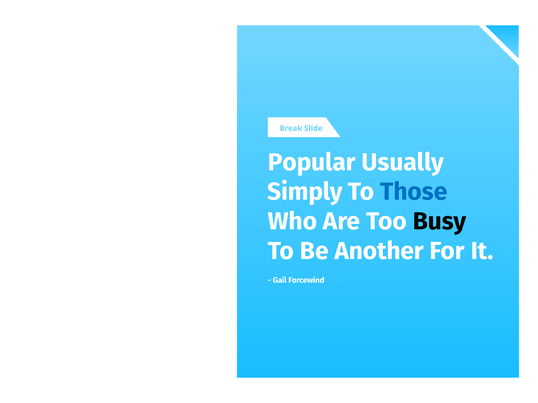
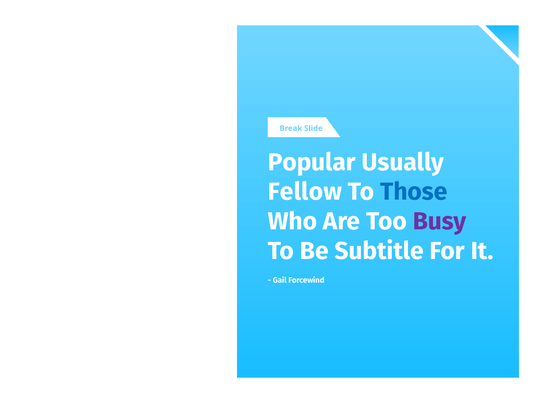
Simply: Simply -> Fellow
Busy colour: black -> purple
Another: Another -> Subtitle
